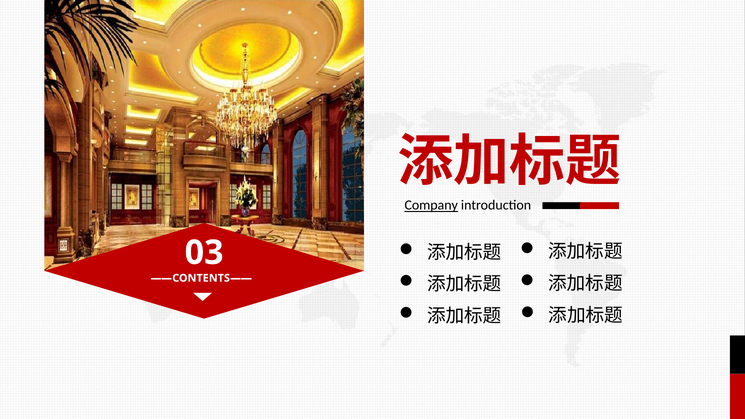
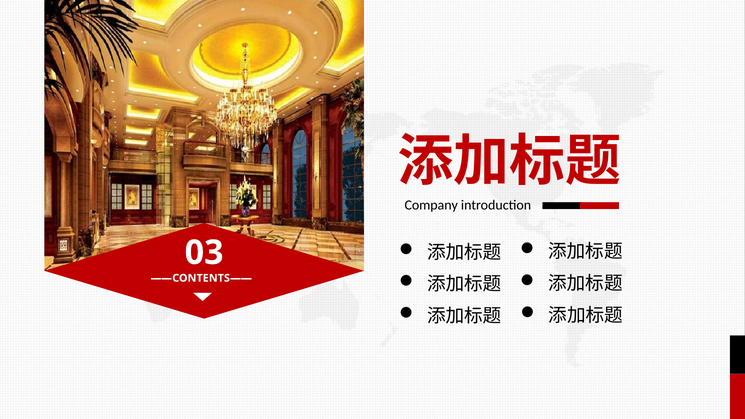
Company underline: present -> none
